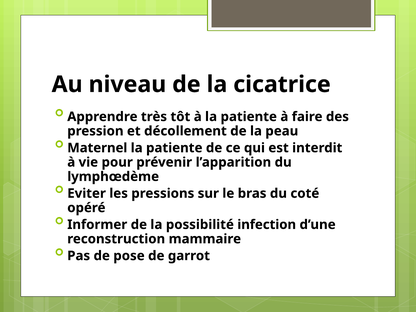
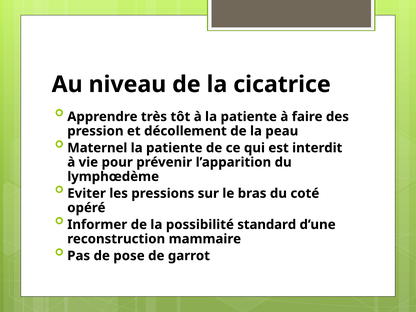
infection: infection -> standard
